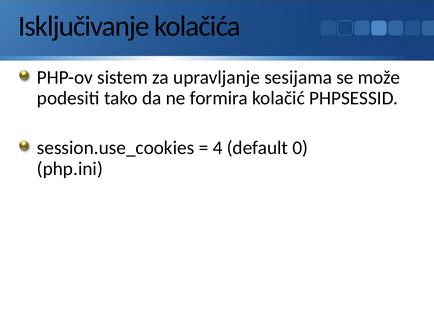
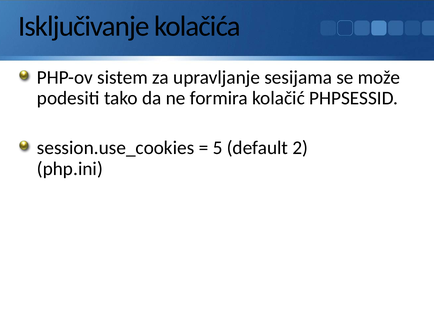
4: 4 -> 5
0: 0 -> 2
